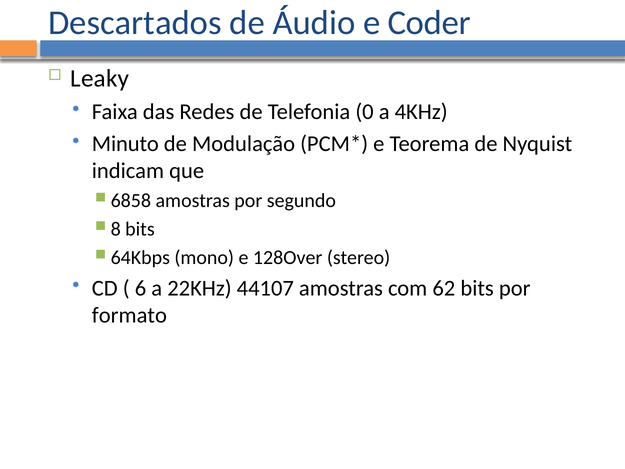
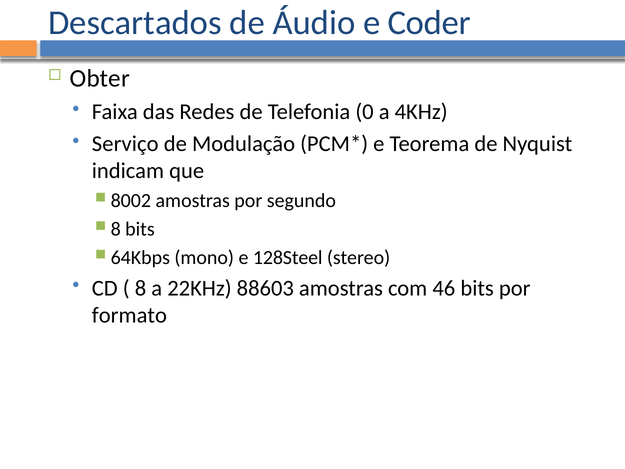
Leaky: Leaky -> Obter
Minuto: Minuto -> Serviço
6858: 6858 -> 8002
128Over: 128Over -> 128Steel
6 at (141, 288): 6 -> 8
44107: 44107 -> 88603
62: 62 -> 46
